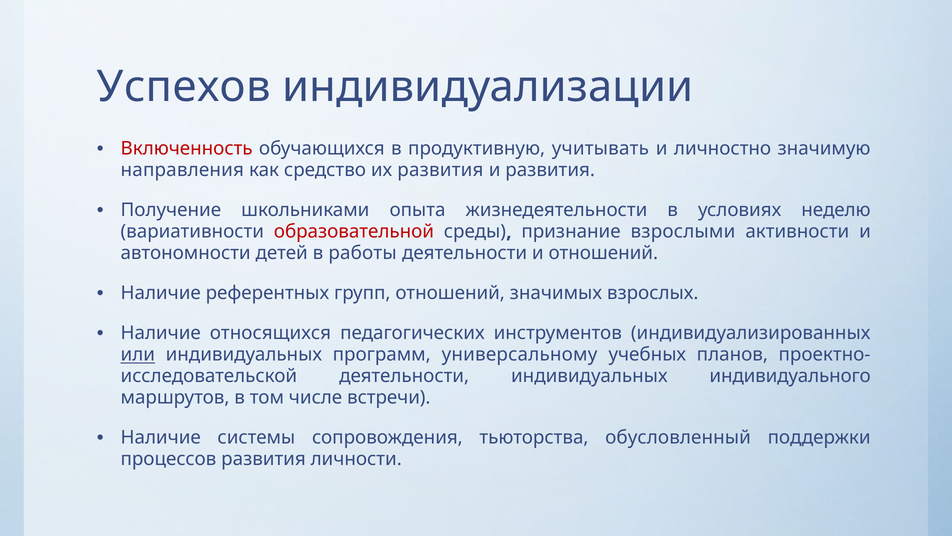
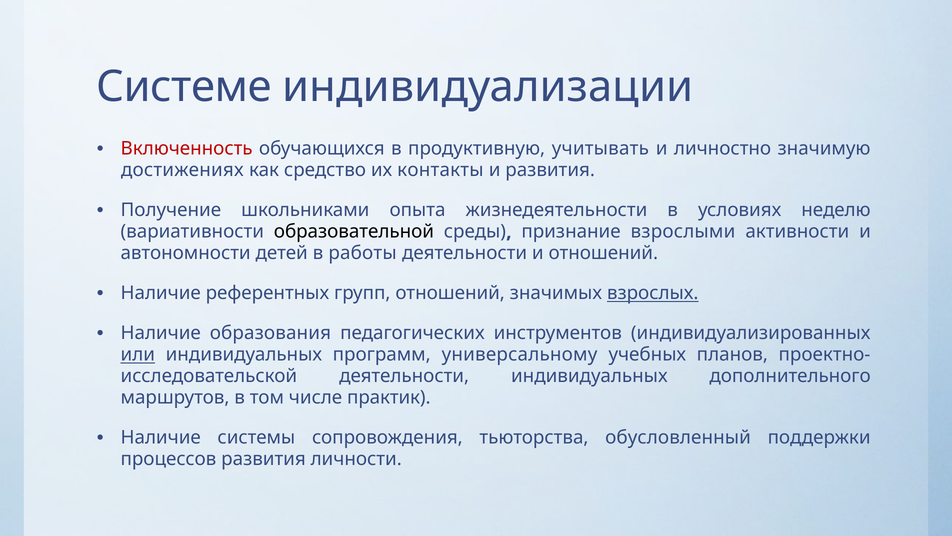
Успехов: Успехов -> Системе
направления: направления -> достижениях
их развития: развития -> контакты
образовательной colour: red -> black
взрослых underline: none -> present
относящихся: относящихся -> образования
индивидуального: индивидуального -> дополнительного
встречи: встречи -> практик
